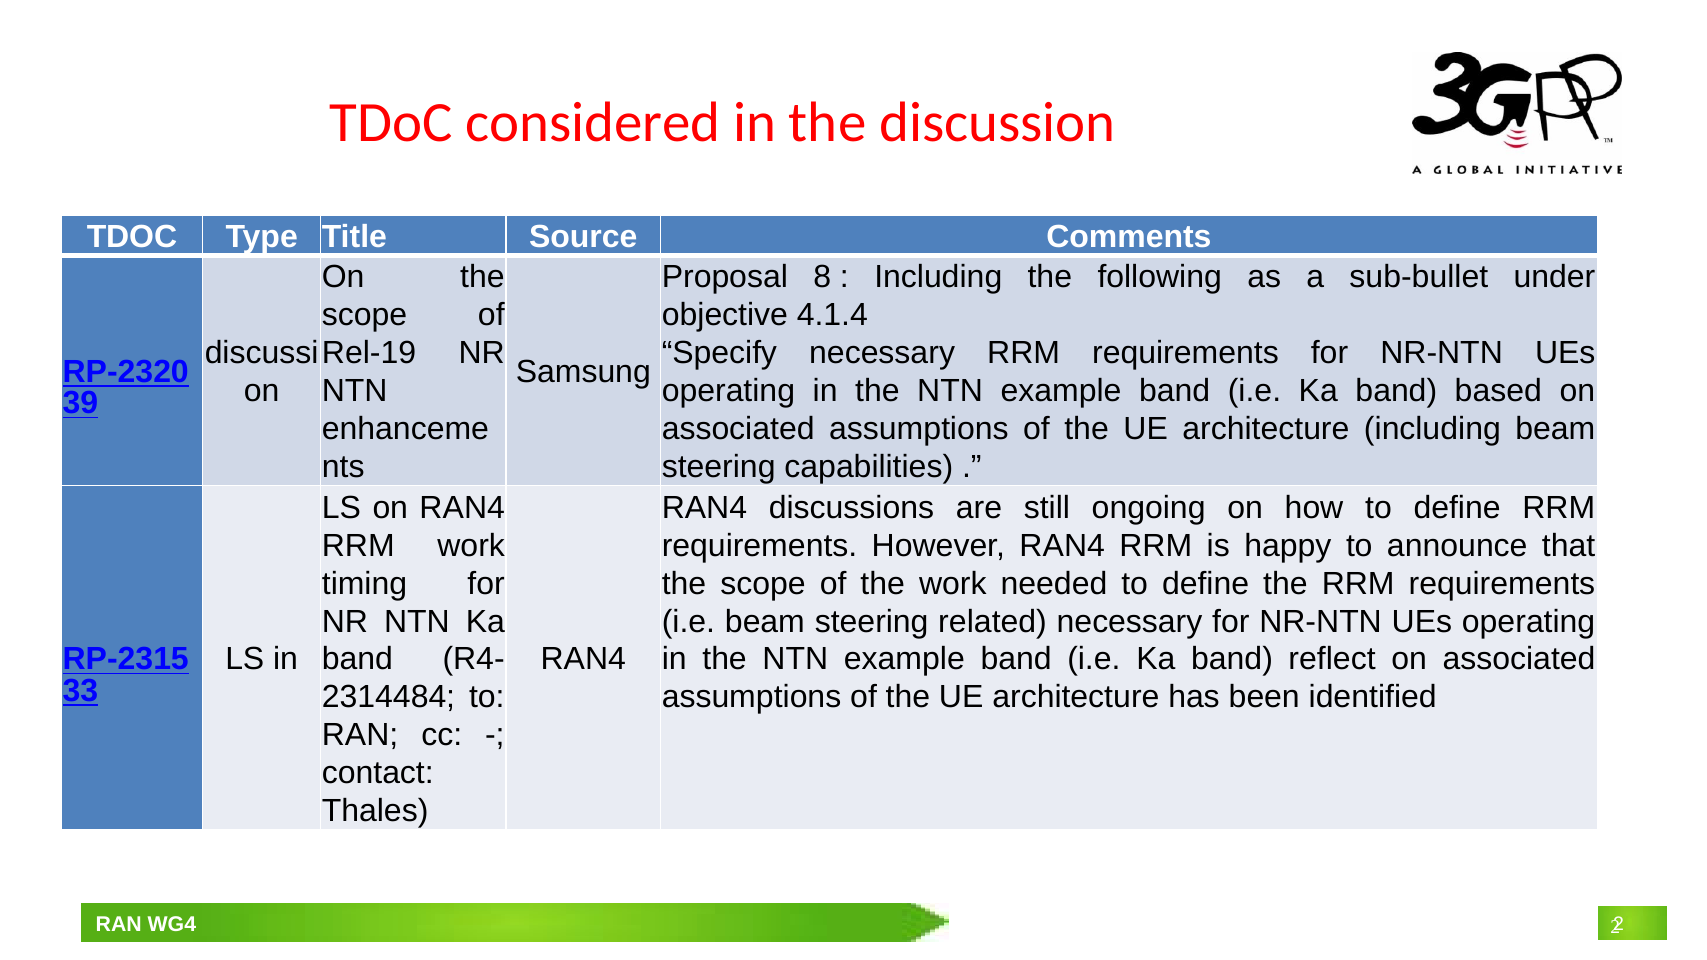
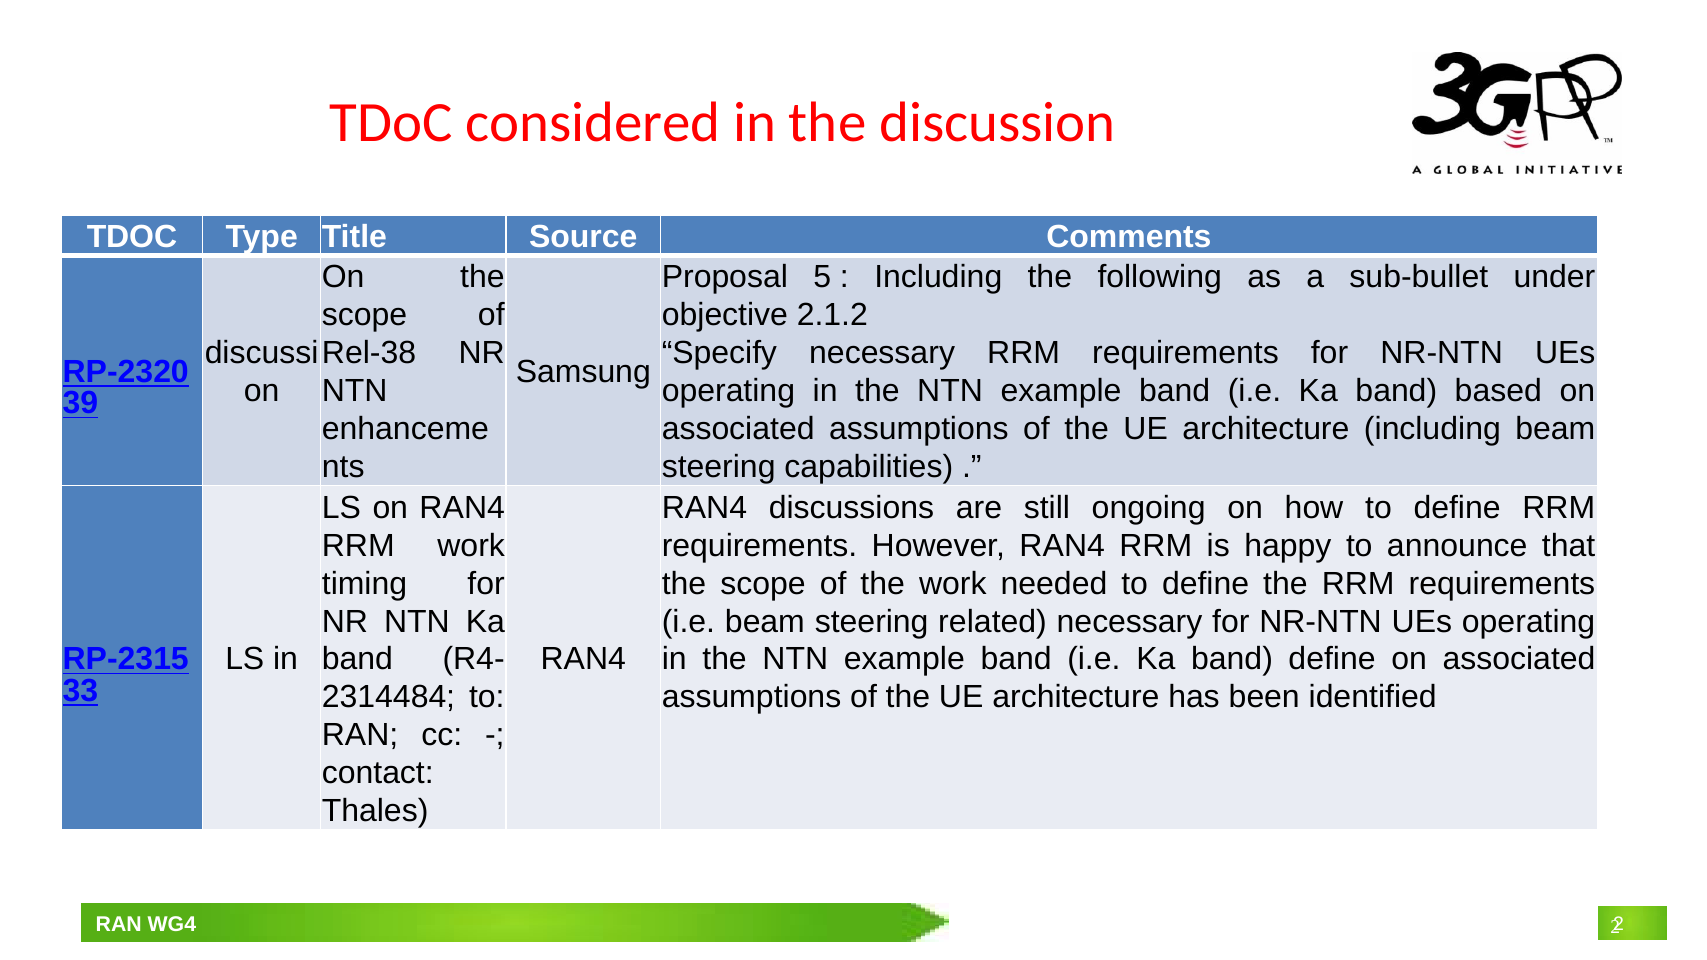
8: 8 -> 5
4.1.4: 4.1.4 -> 2.1.2
Rel-19: Rel-19 -> Rel-38
band reflect: reflect -> define
